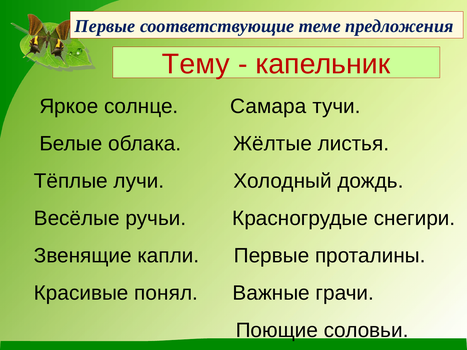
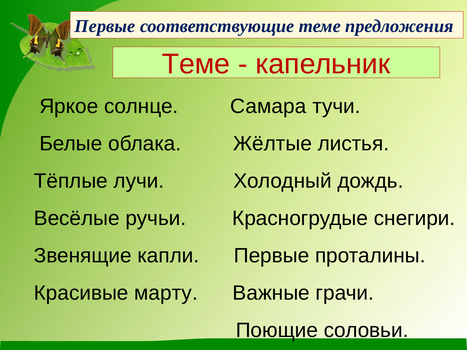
Тему at (196, 64): Тему -> Теме
понял: понял -> марту
